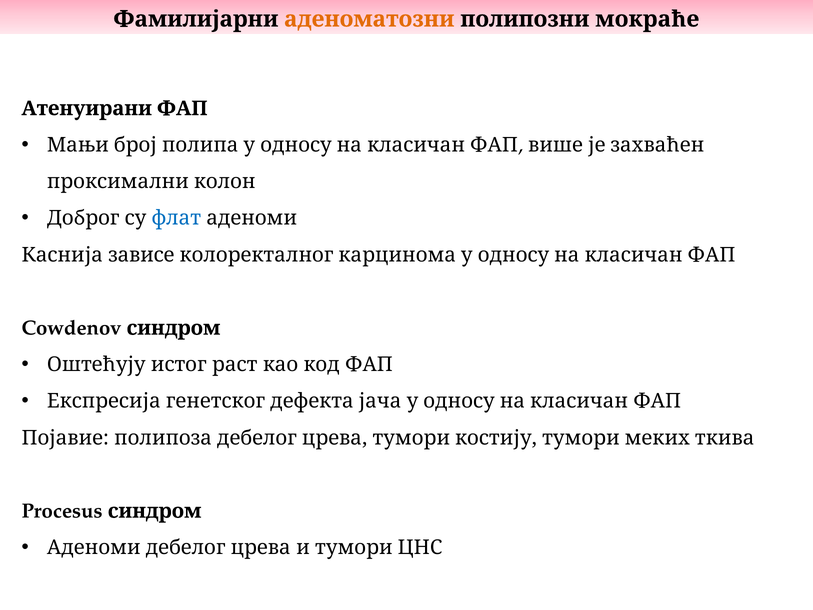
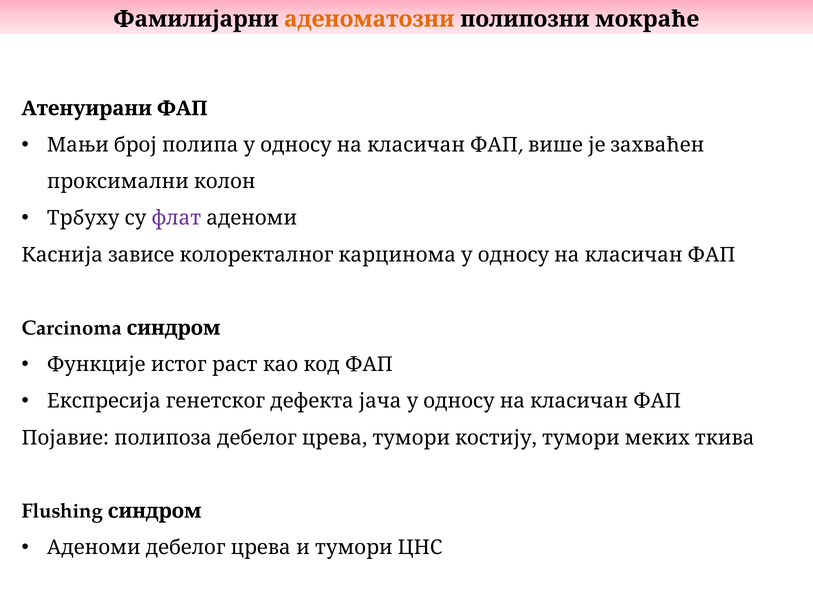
Доброг: Доброг -> Трбуху
флат colour: blue -> purple
Cowdenov: Cowdenov -> Carcinoma
Оштећују: Оштећују -> Функције
Procesus: Procesus -> Flushing
